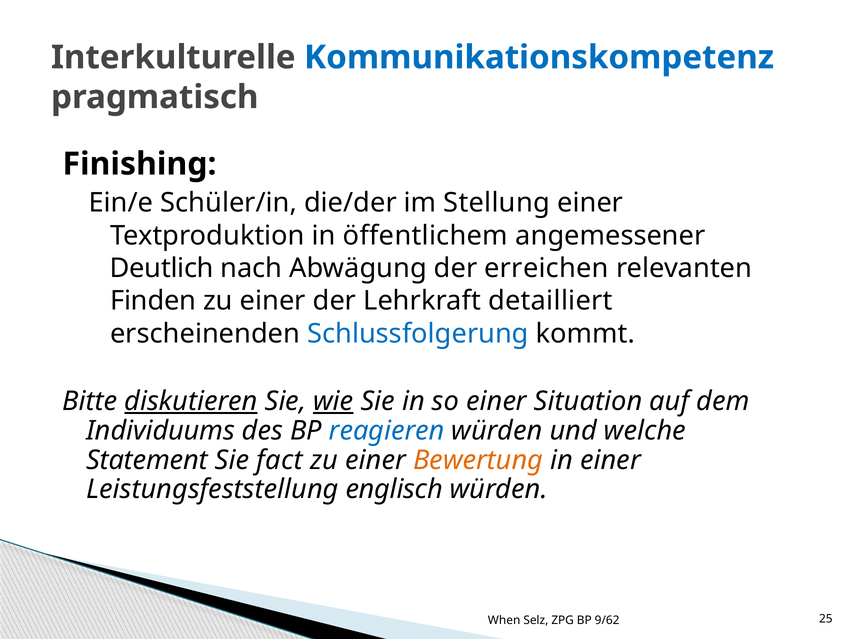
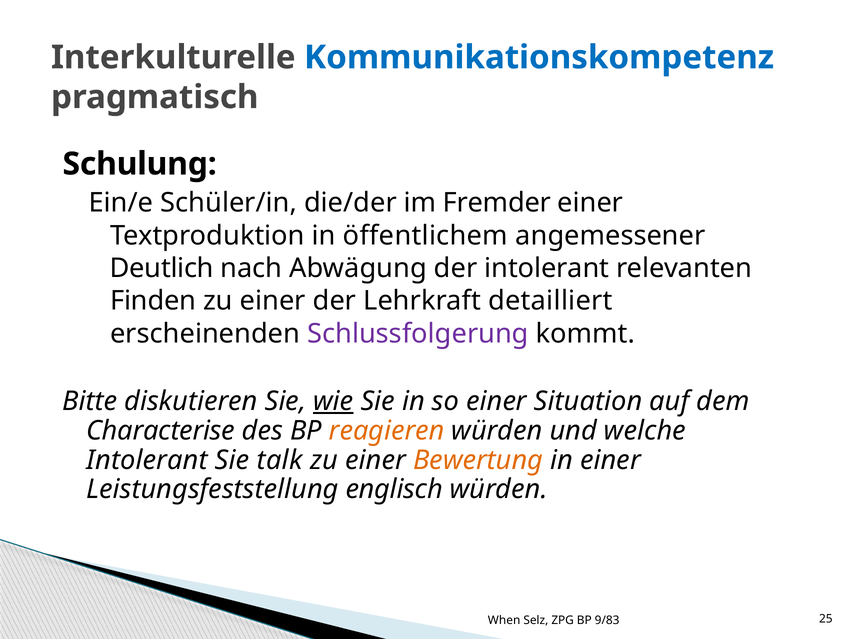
Finishing: Finishing -> Schulung
Stellung: Stellung -> Fremder
der erreichen: erreichen -> intolerant
Schlussfolgerung colour: blue -> purple
diskutieren underline: present -> none
Individuums: Individuums -> Characterise
reagieren colour: blue -> orange
Statement at (147, 461): Statement -> Intolerant
fact: fact -> talk
9/62: 9/62 -> 9/83
